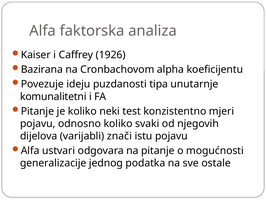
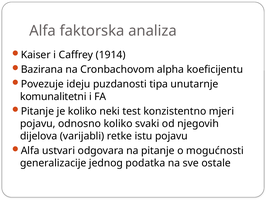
1926: 1926 -> 1914
znači: znači -> retke
